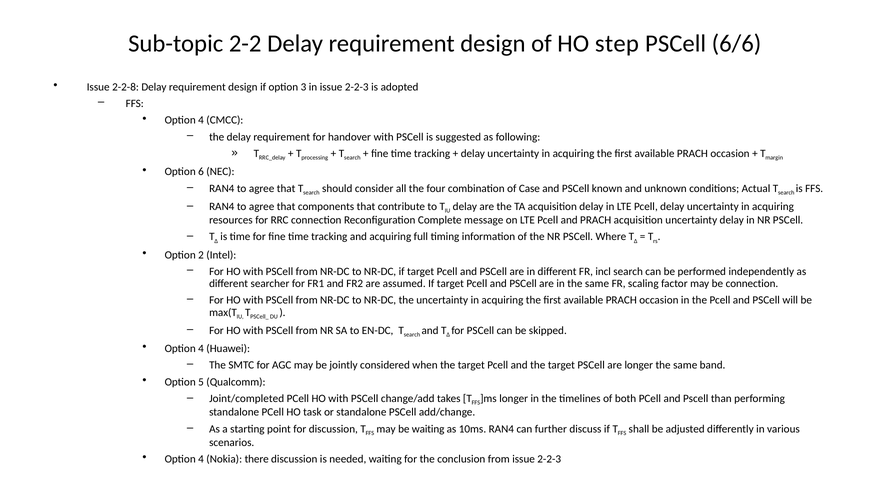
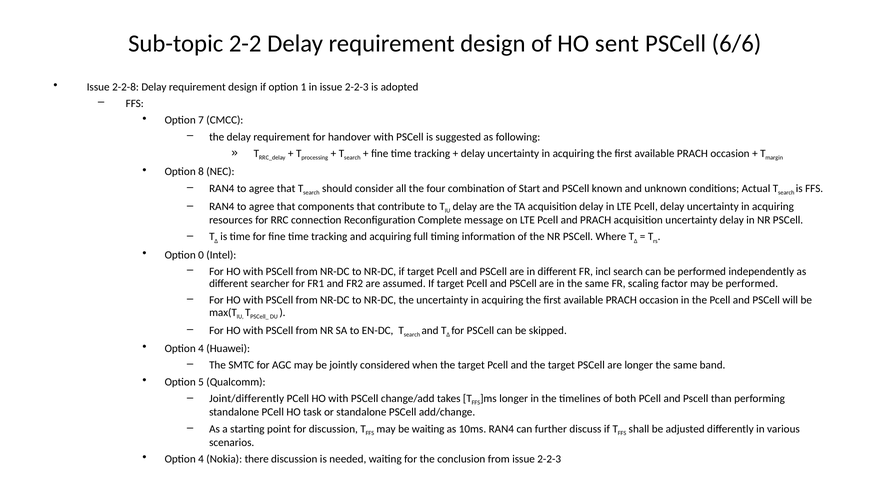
step: step -> sent
3: 3 -> 1
4 at (201, 120): 4 -> 7
6: 6 -> 8
Case: Case -> Start
2: 2 -> 0
may be connection: connection -> performed
Joint/completed: Joint/completed -> Joint/differently
